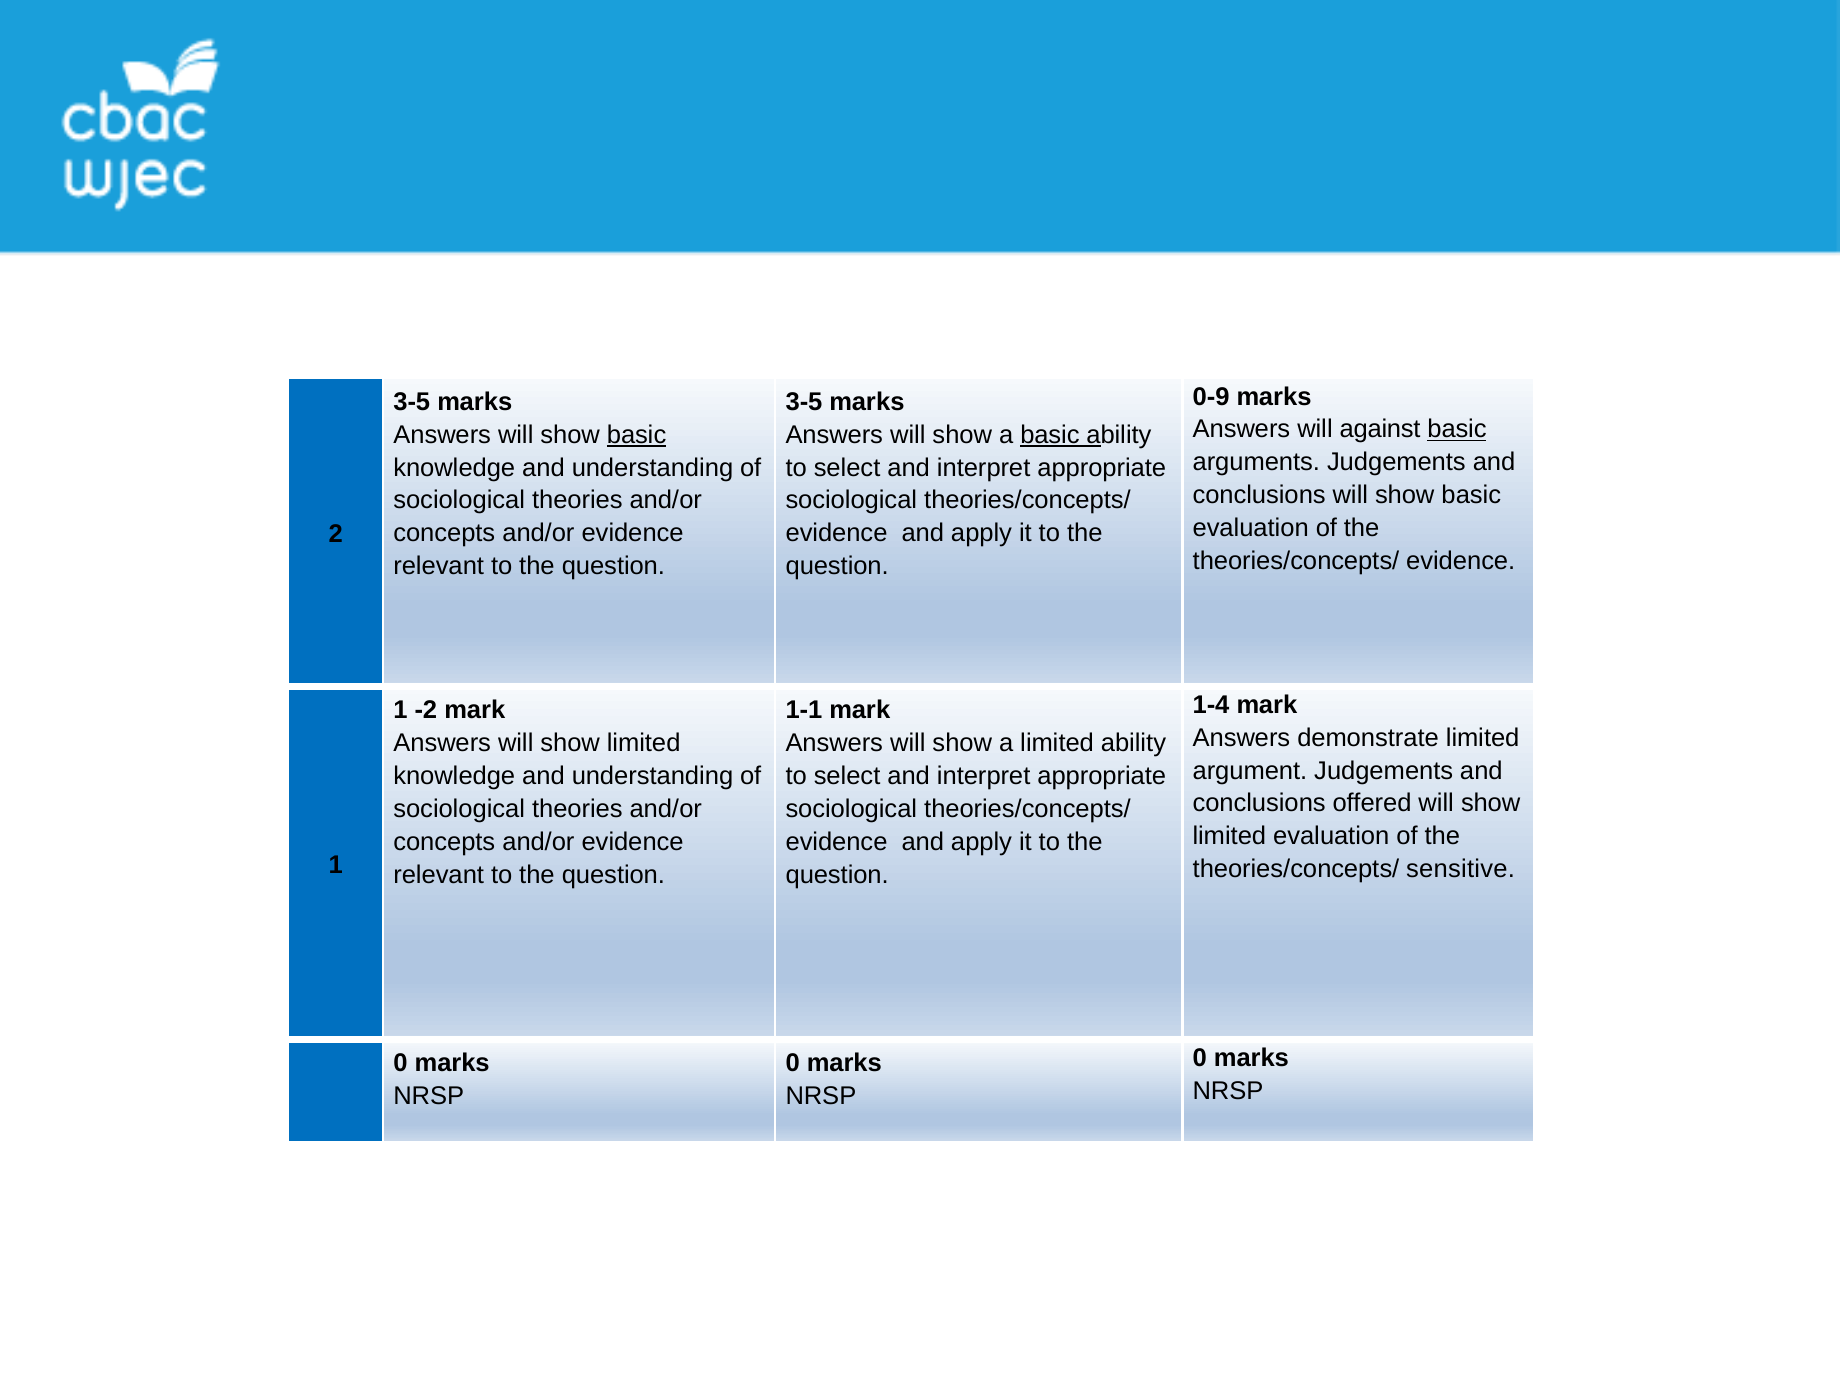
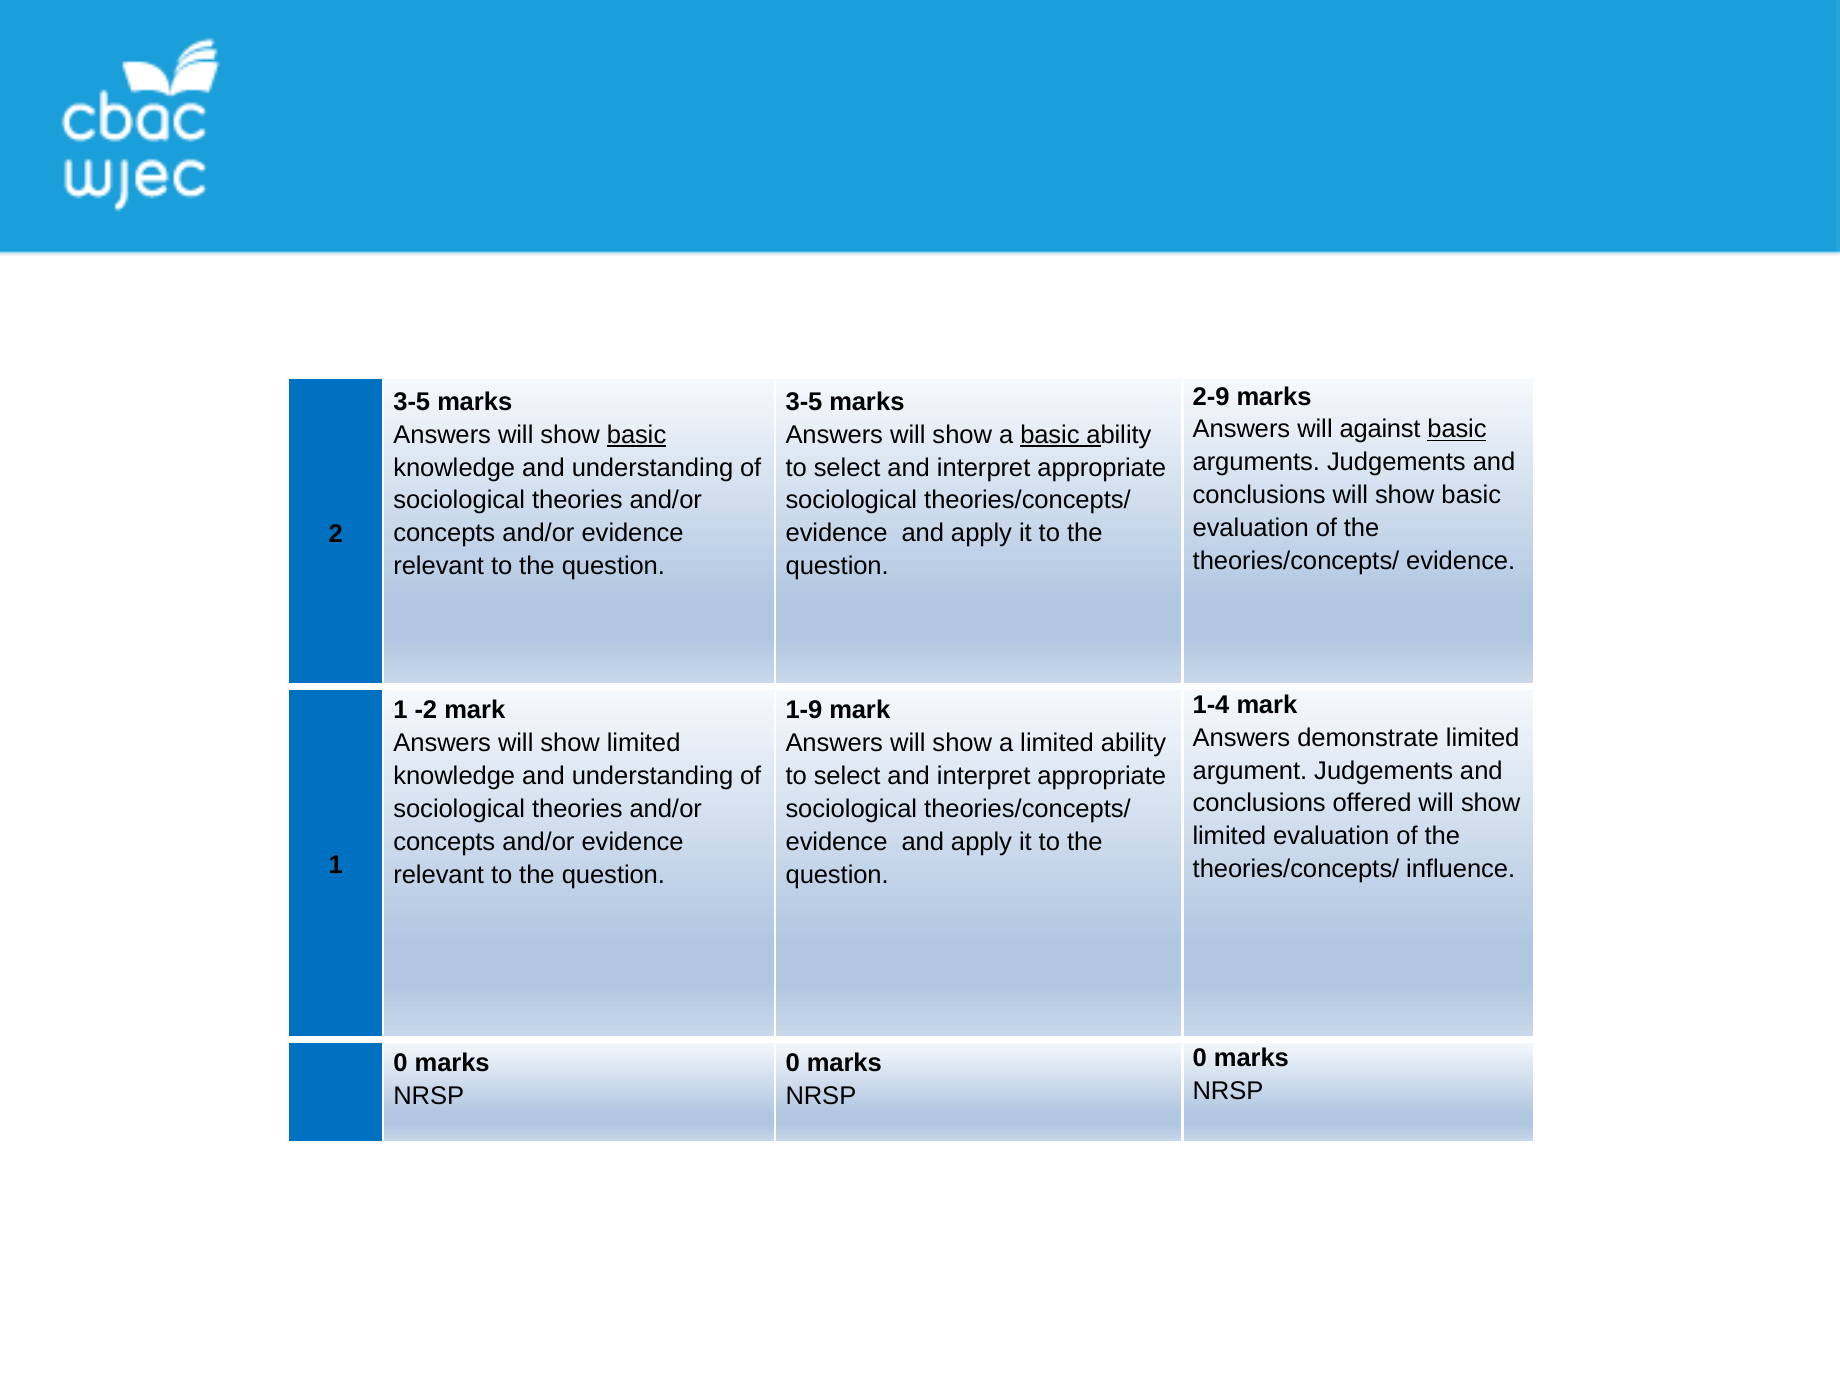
0-9: 0-9 -> 2-9
1-1: 1-1 -> 1-9
sensitive: sensitive -> influence
